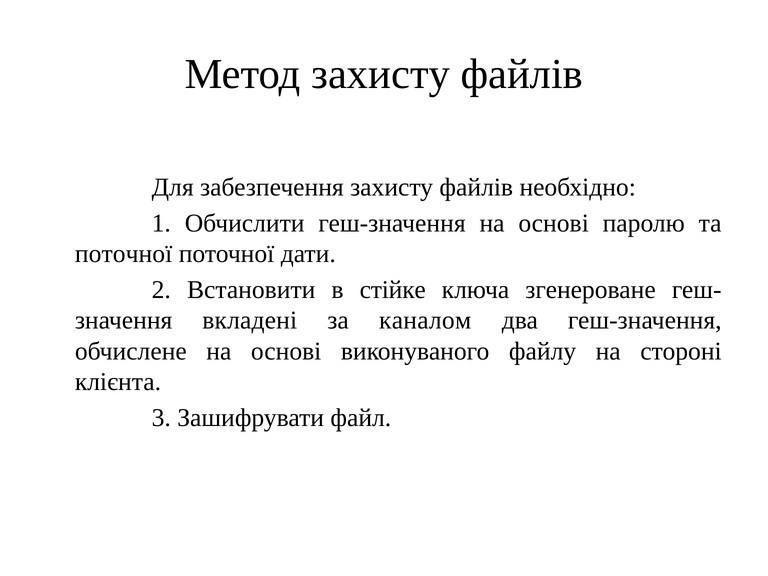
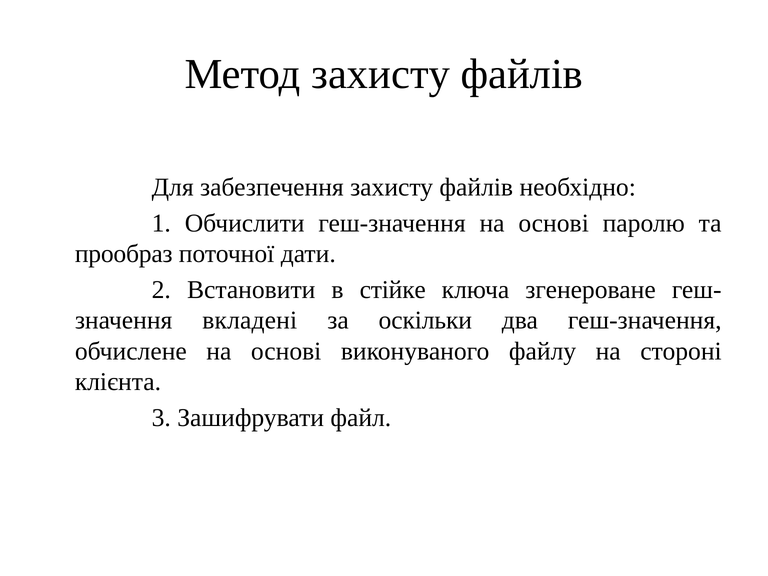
поточної at (124, 254): поточної -> прообраз
каналом: каналом -> оскільки
